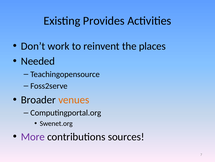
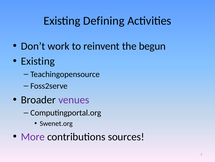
Provides: Provides -> Defining
places: places -> begun
Needed at (38, 61): Needed -> Existing
venues colour: orange -> purple
